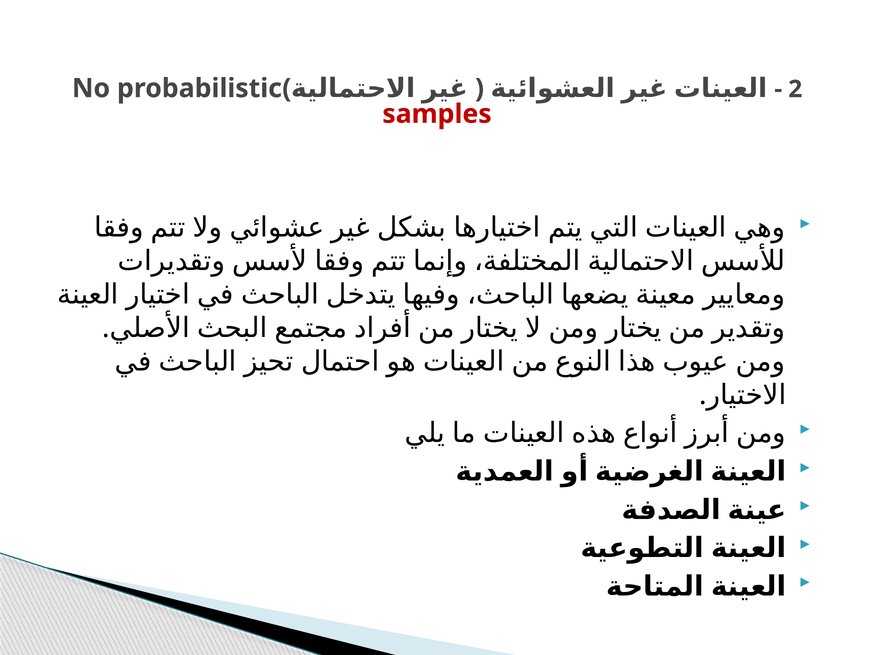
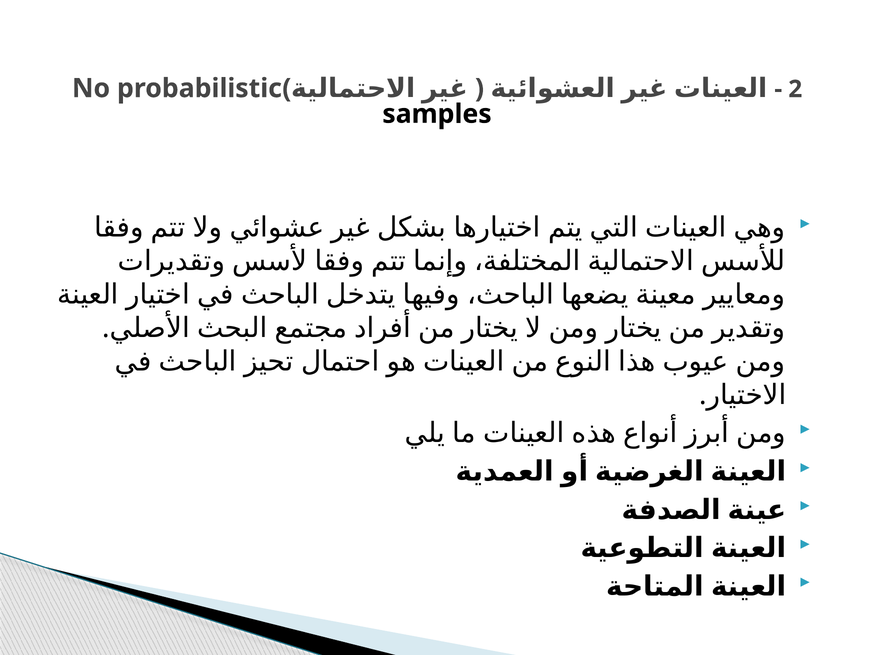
samples colour: red -> black
